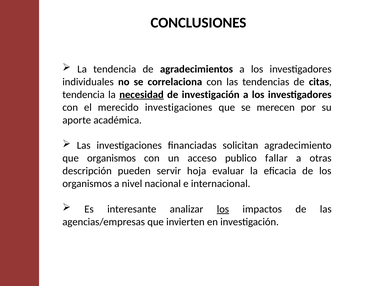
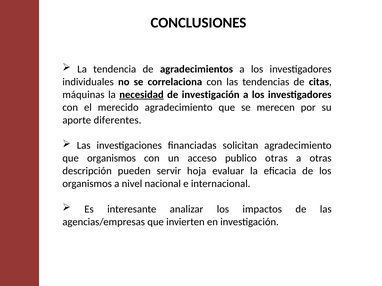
tendencia at (84, 95): tendencia -> máquinas
merecido investigaciones: investigaciones -> agradecimiento
académica: académica -> diferentes
publico fallar: fallar -> otras
los at (223, 209) underline: present -> none
